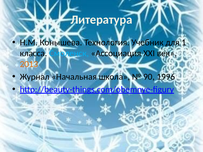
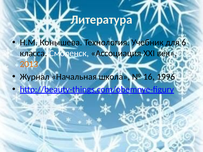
1: 1 -> 6
Смоленск colour: light blue -> white
90: 90 -> 16
